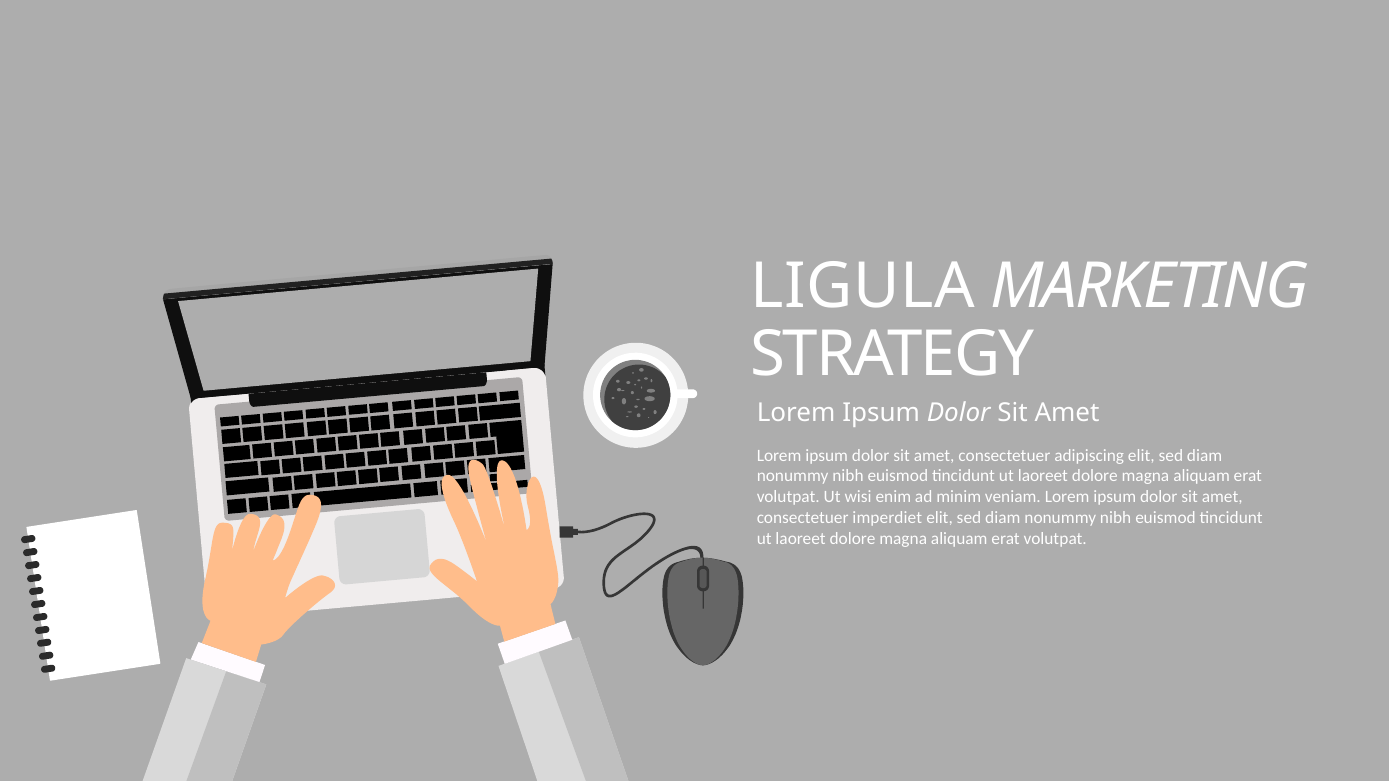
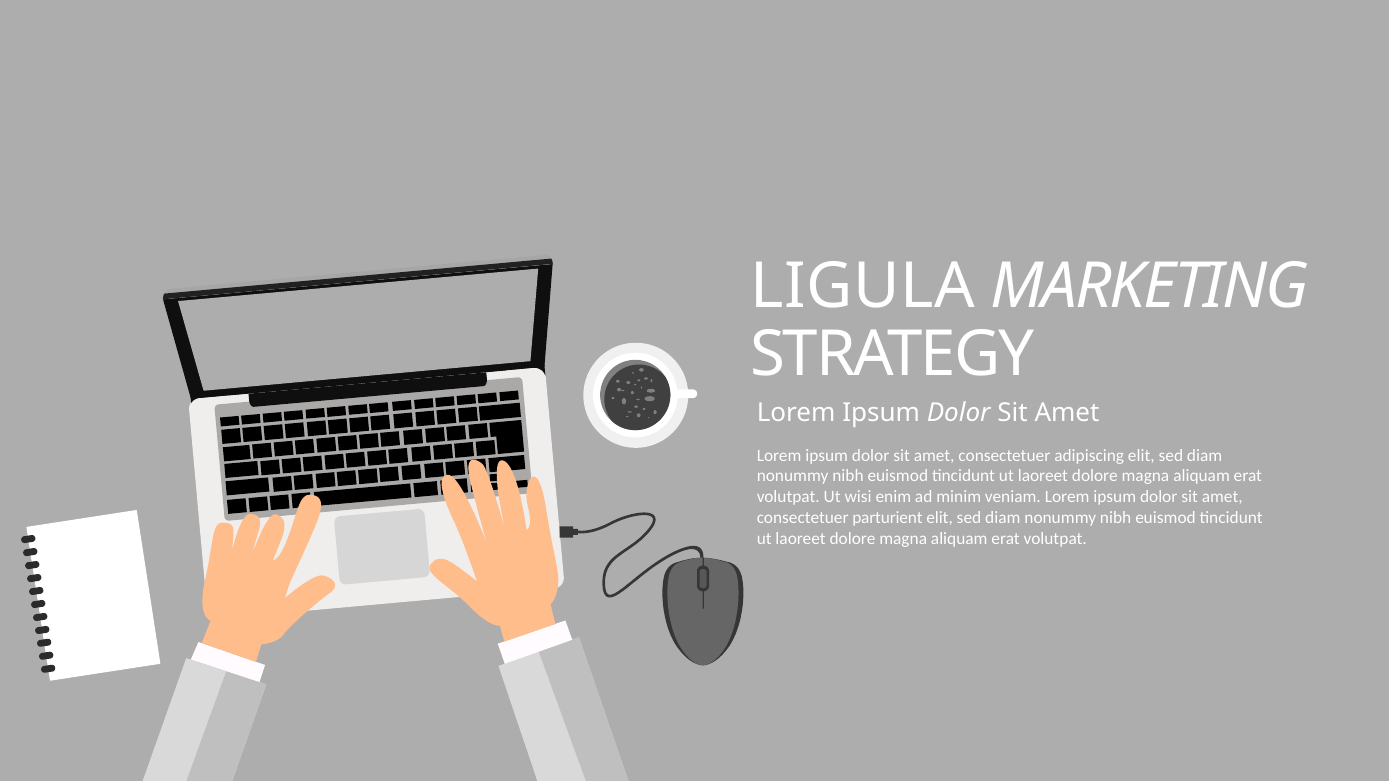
imperdiet: imperdiet -> parturient
